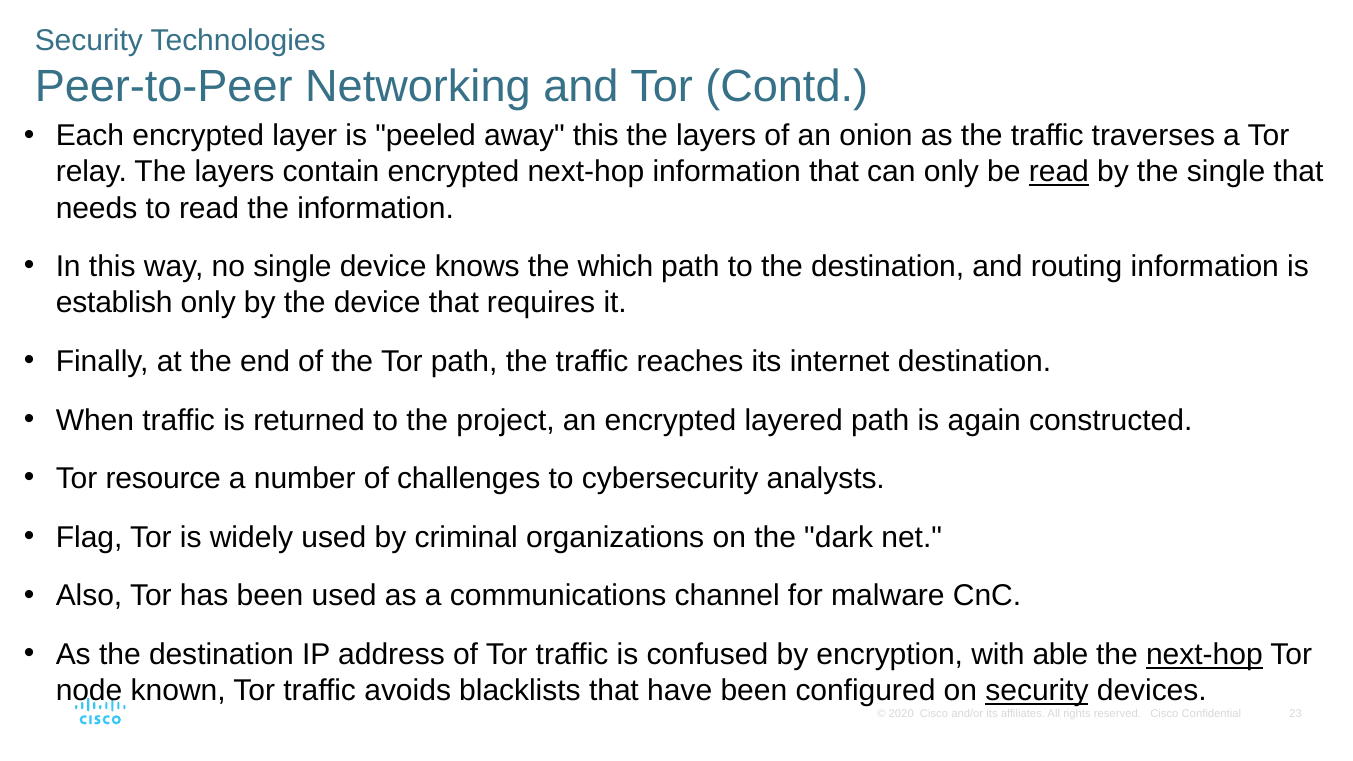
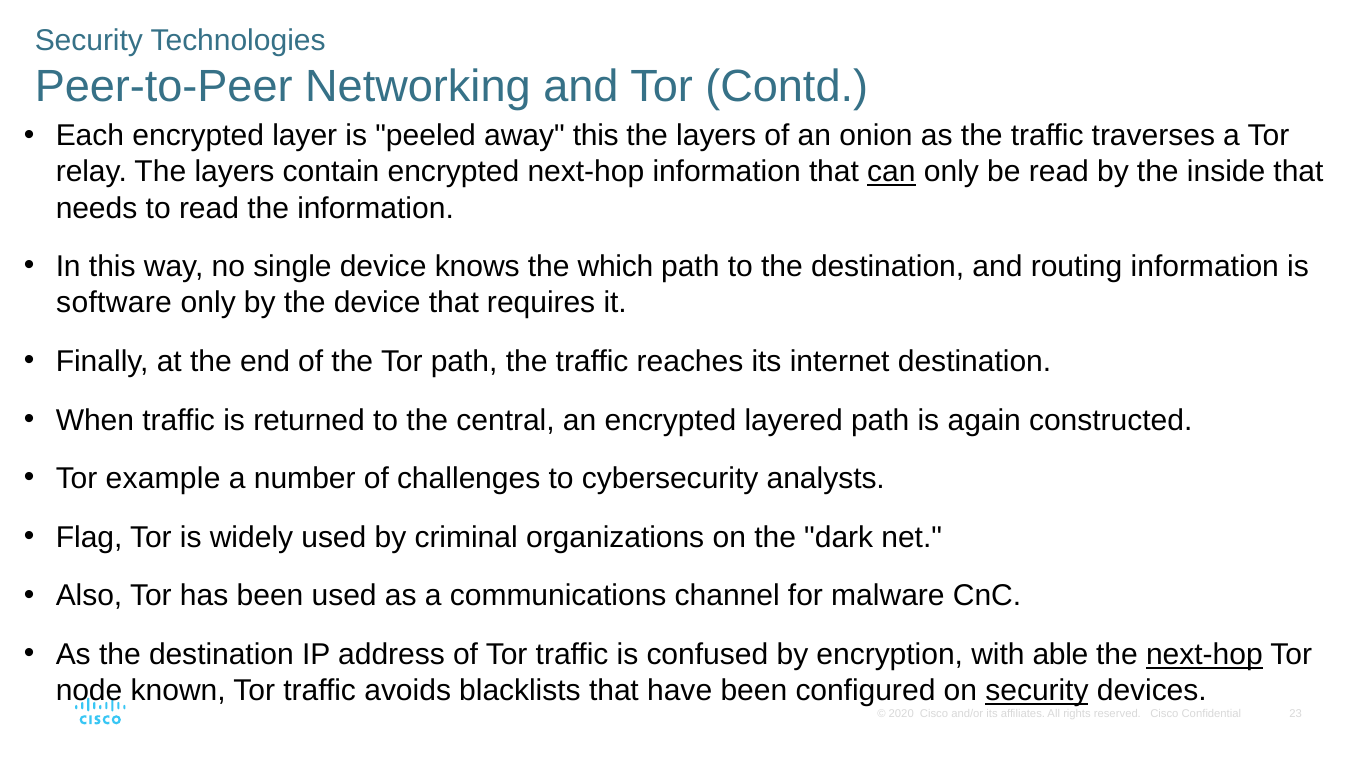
can underline: none -> present
read at (1059, 172) underline: present -> none
the single: single -> inside
establish: establish -> software
project: project -> central
resource: resource -> example
